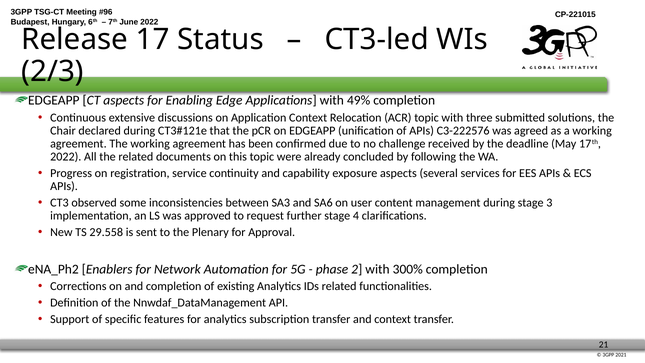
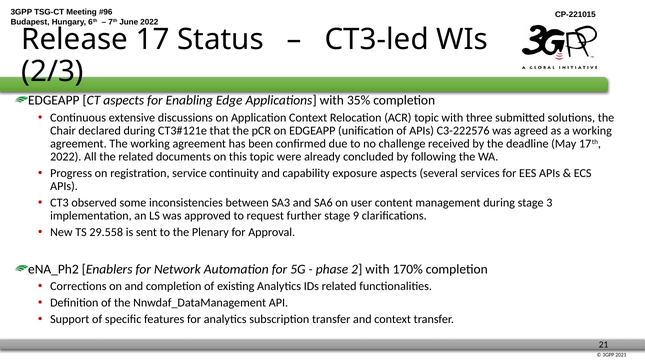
49%: 49% -> 35%
4: 4 -> 9
300%: 300% -> 170%
